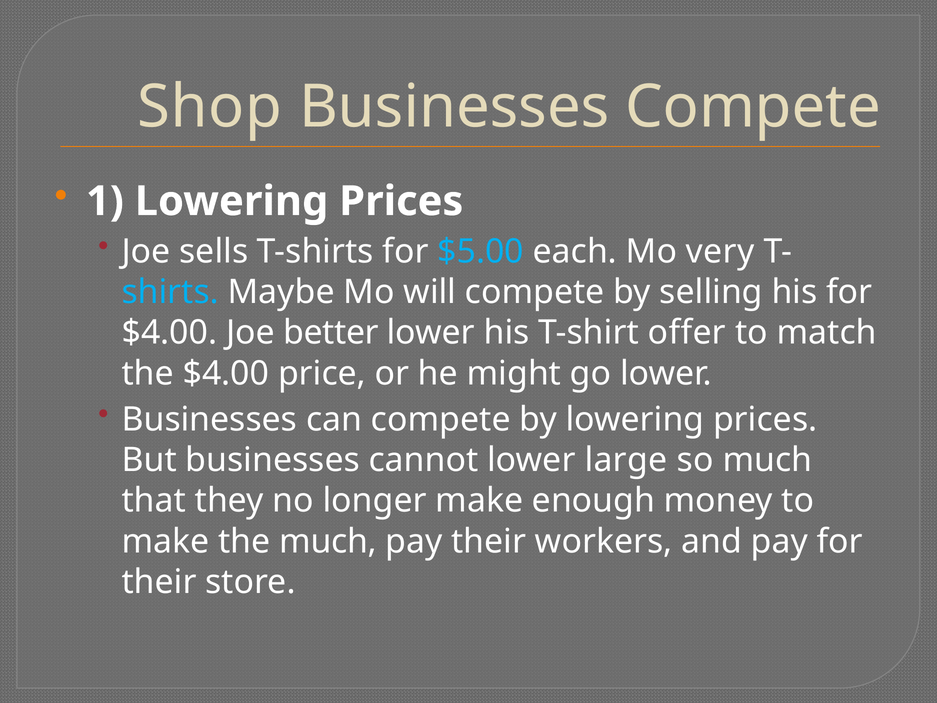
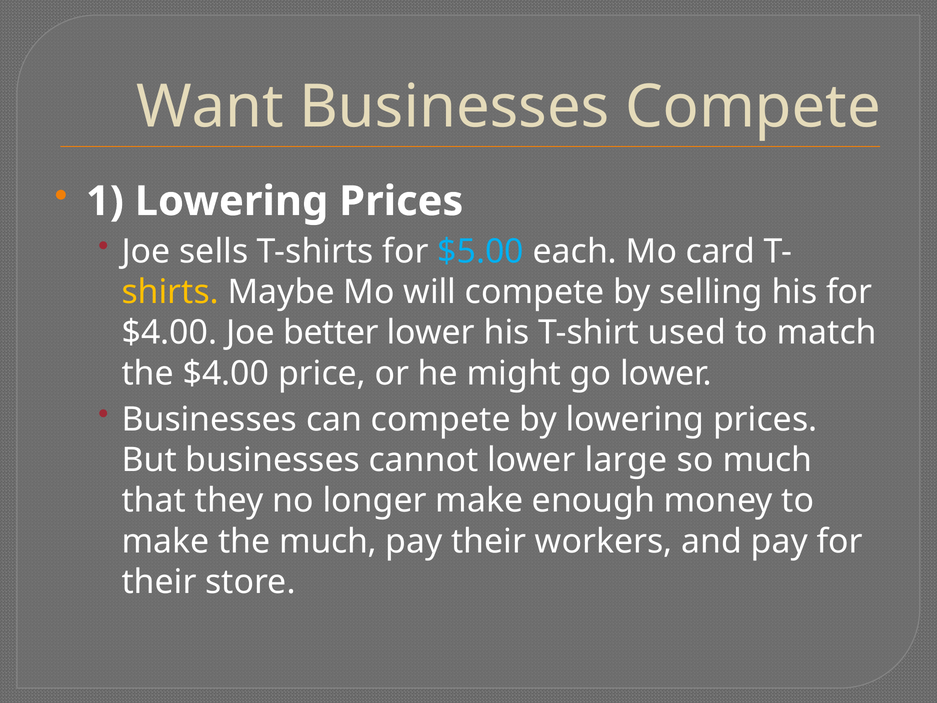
Shop: Shop -> Want
very: very -> card
shirts colour: light blue -> yellow
offer: offer -> used
